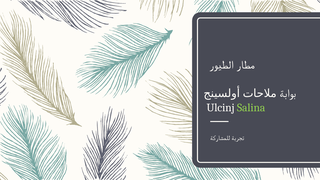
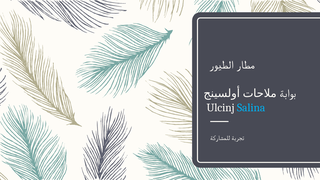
Salina colour: light green -> light blue
